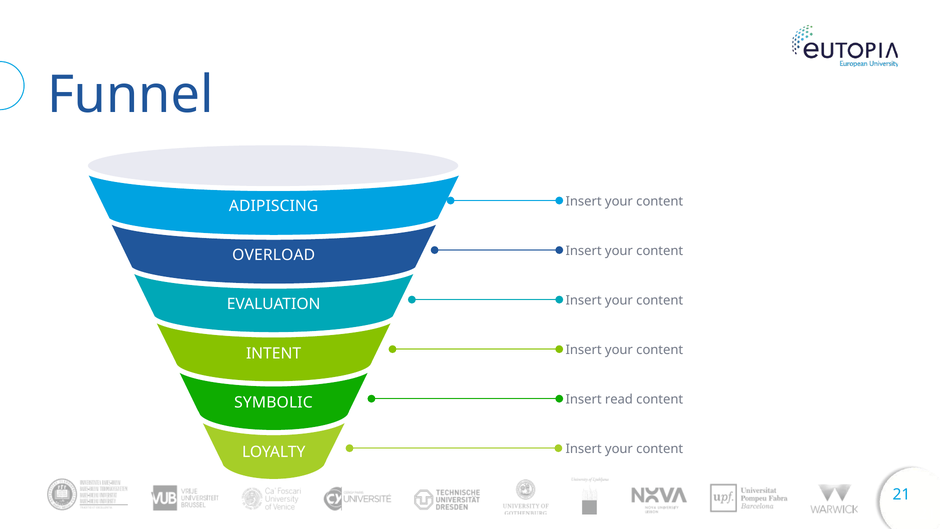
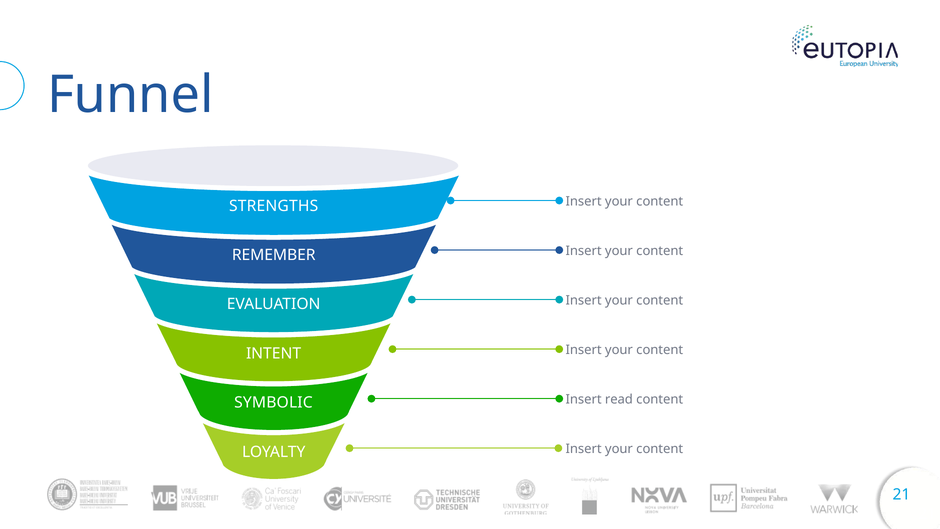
ADIPISCING: ADIPISCING -> STRENGTHS
OVERLOAD: OVERLOAD -> REMEMBER
